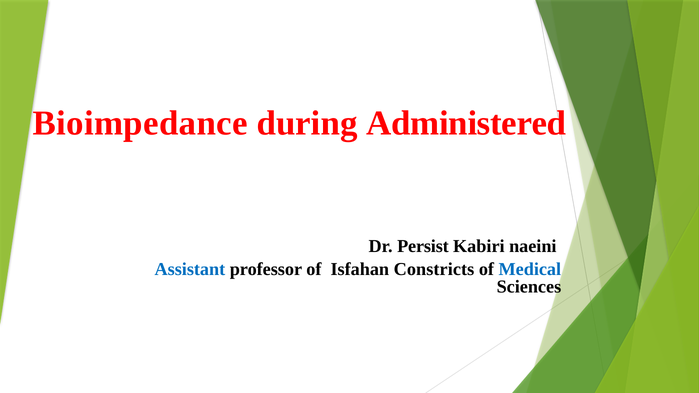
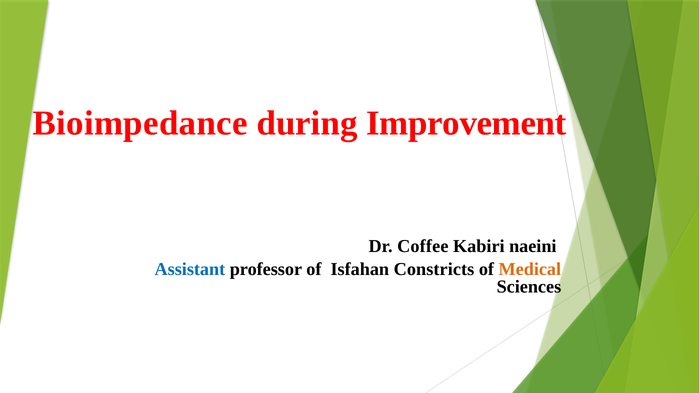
Administered: Administered -> Improvement
Persist: Persist -> Coffee
Medical colour: blue -> orange
